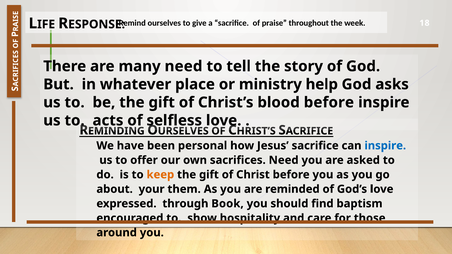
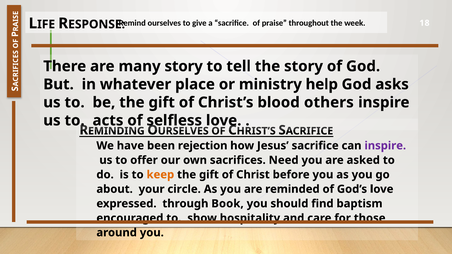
many need: need -> story
blood before: before -> others
personal: personal -> rejection
inspire at (385, 146) colour: blue -> purple
them: them -> circle
